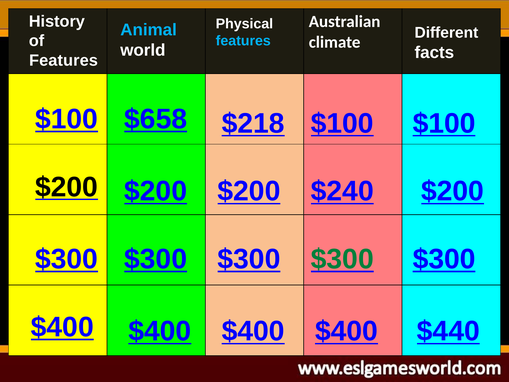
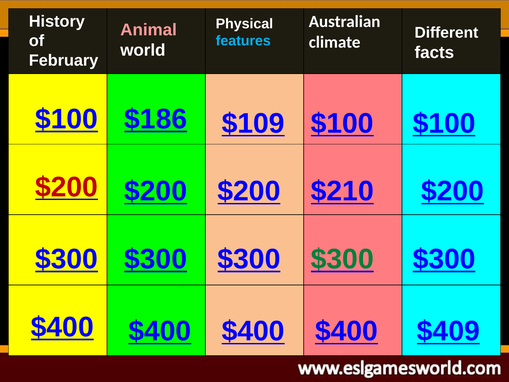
Animal colour: light blue -> pink
Features at (64, 60): Features -> February
$658: $658 -> $186
$218: $218 -> $109
$200 at (67, 187) colour: black -> red
$240: $240 -> $210
$440: $440 -> $409
